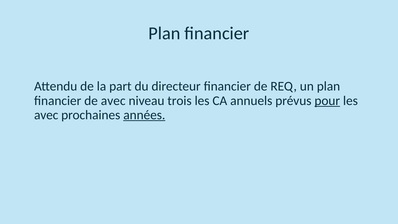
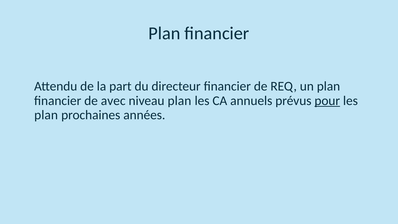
niveau trois: trois -> plan
avec at (46, 115): avec -> plan
années underline: present -> none
